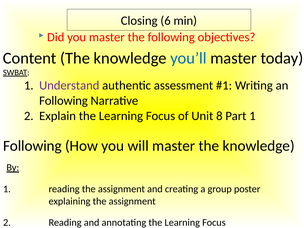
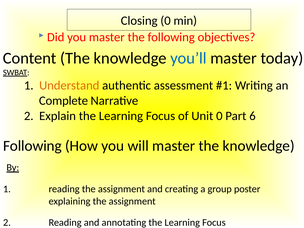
Closing 6: 6 -> 0
Understand colour: purple -> orange
Following at (63, 101): Following -> Complete
Unit 8: 8 -> 0
Part 1: 1 -> 6
